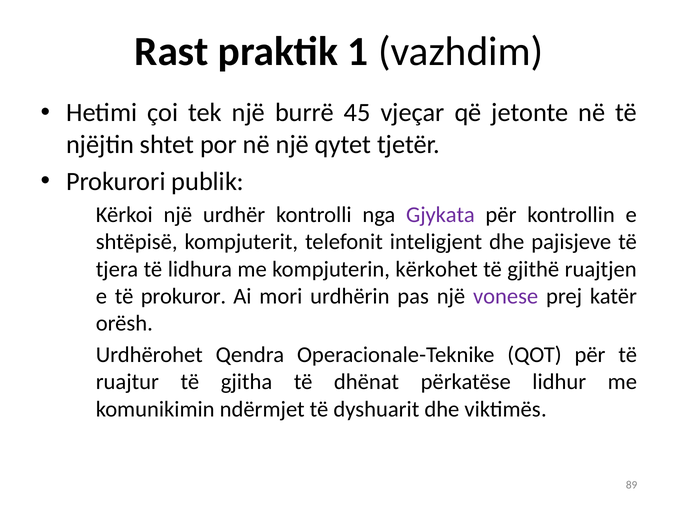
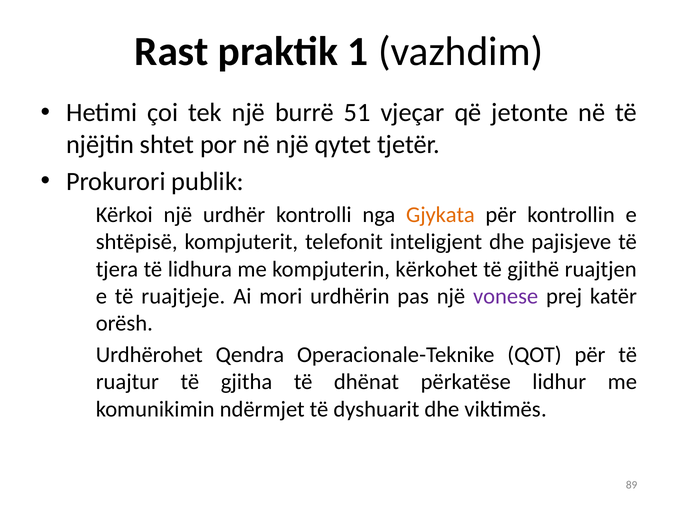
45: 45 -> 51
Gjykata colour: purple -> orange
prokuror: prokuror -> ruajtjeje
